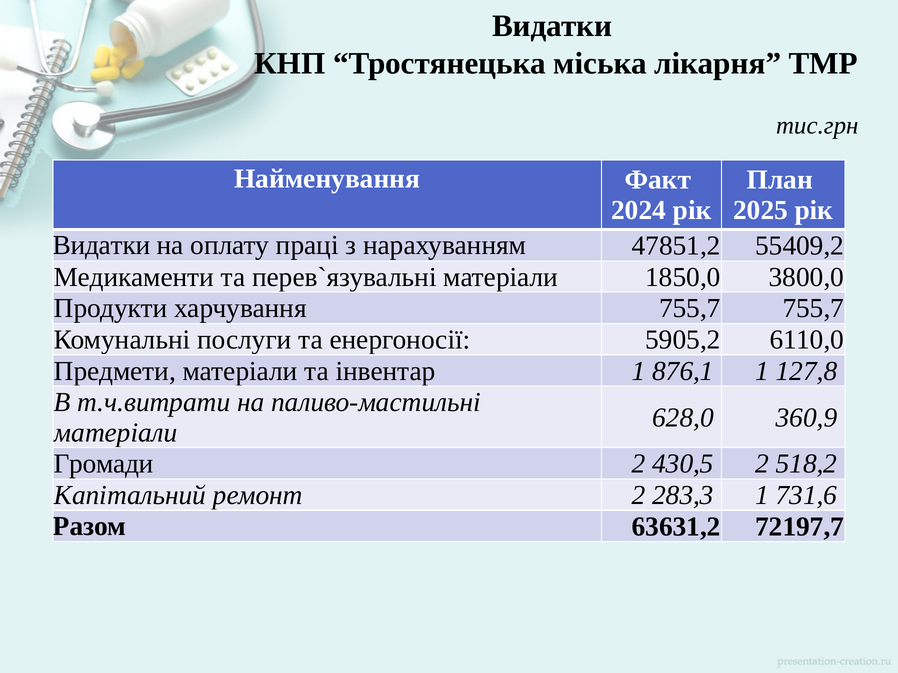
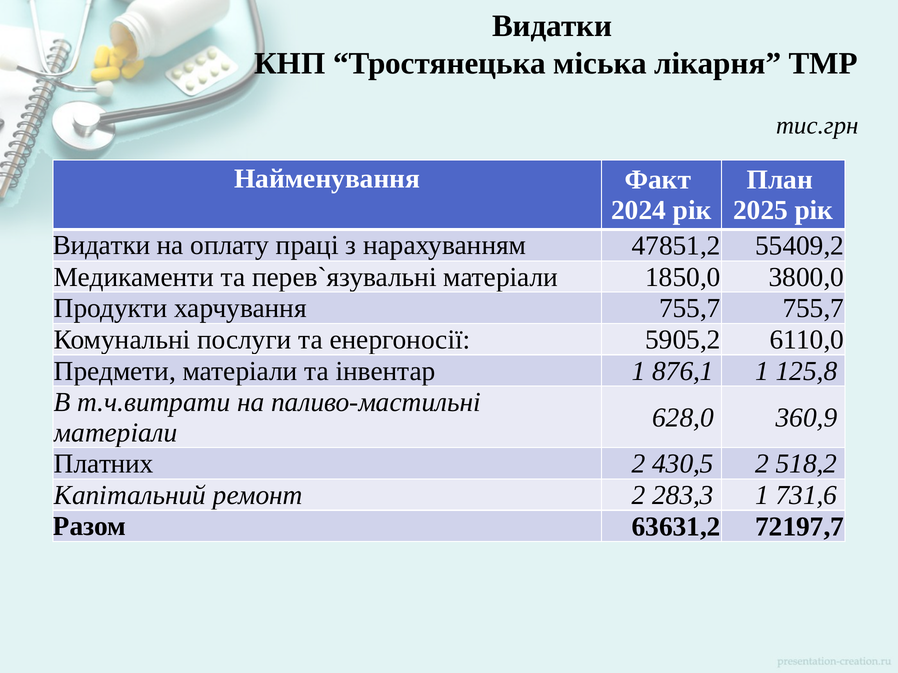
127,8: 127,8 -> 125,8
Громади: Громади -> Платних
